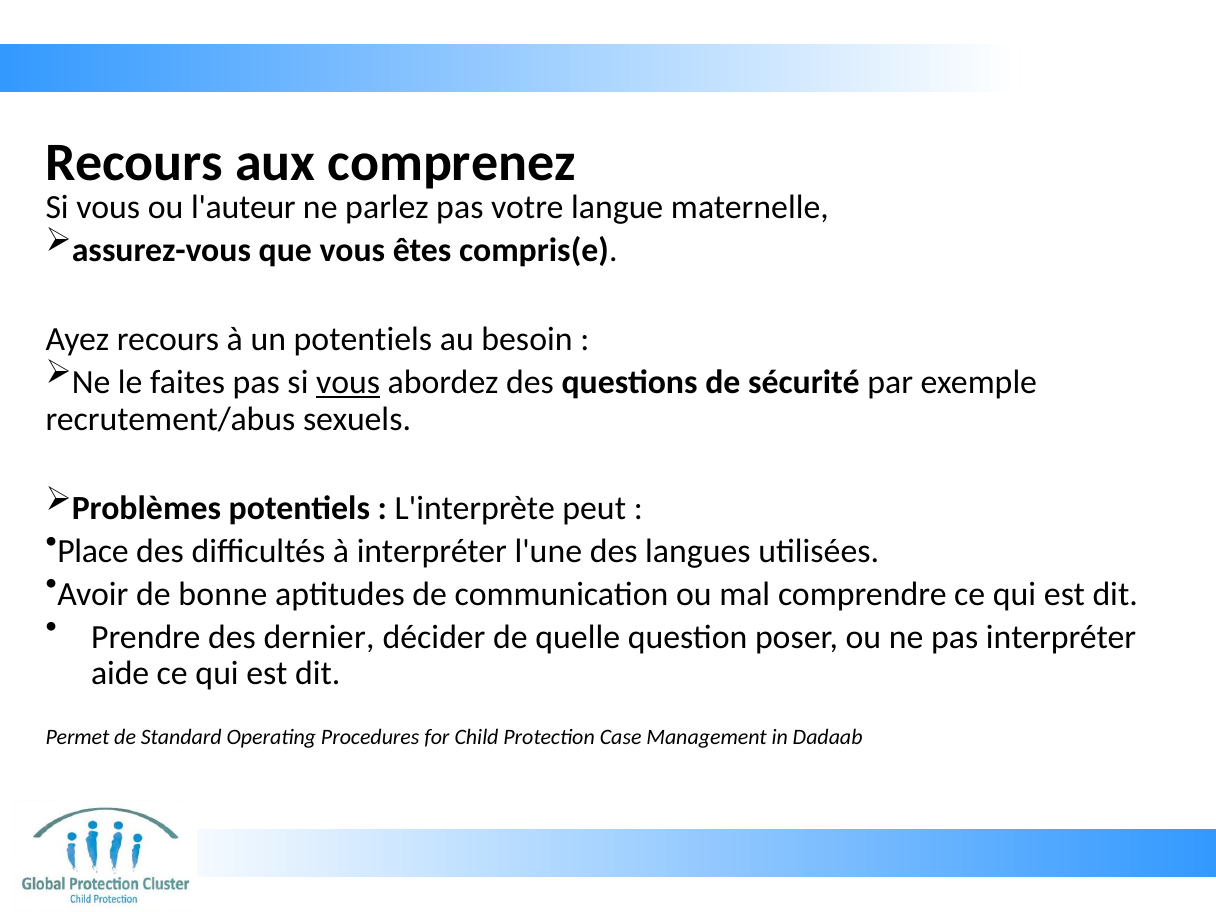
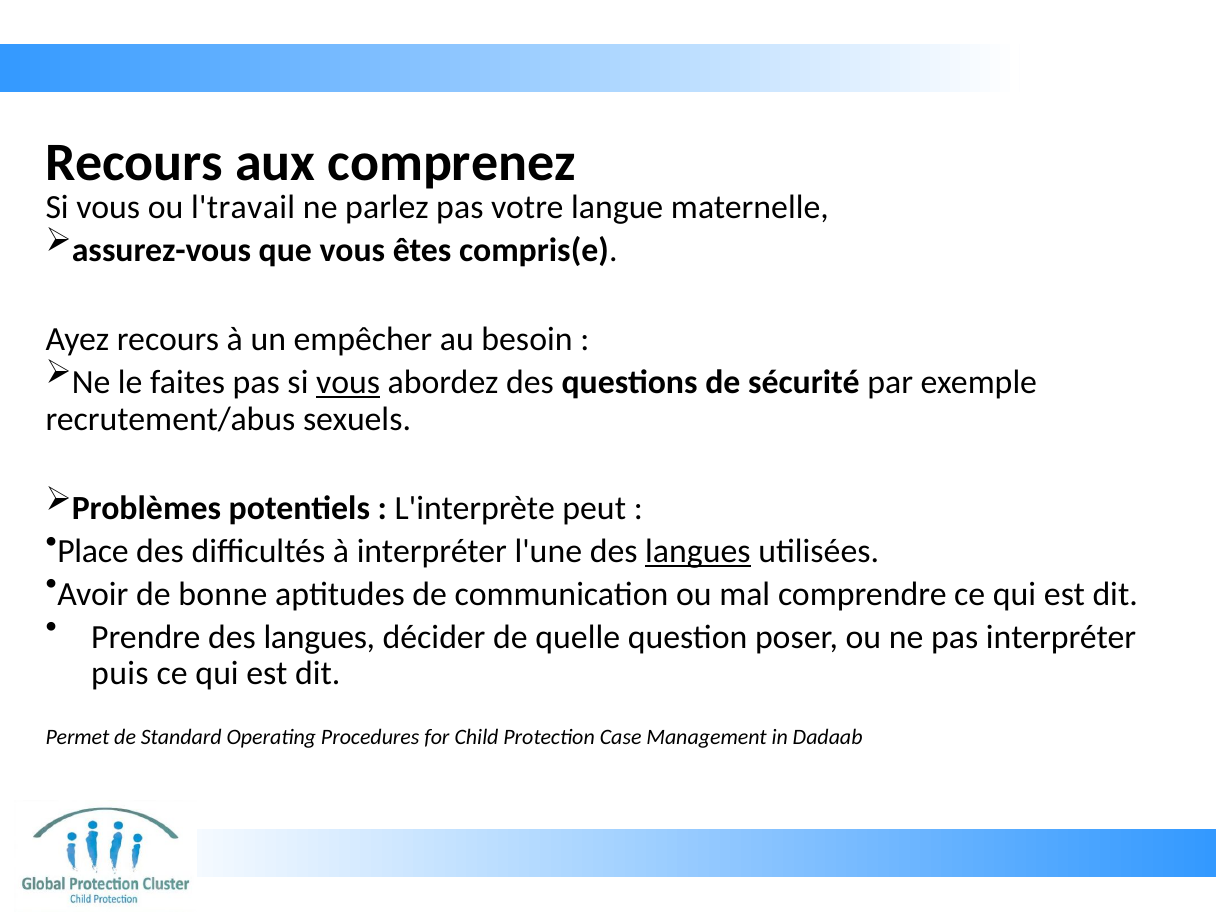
l'auteur: l'auteur -> l'travail
un potentiels: potentiels -> empêcher
langues at (698, 552) underline: none -> present
Prendre des dernier: dernier -> langues
aide: aide -> puis
